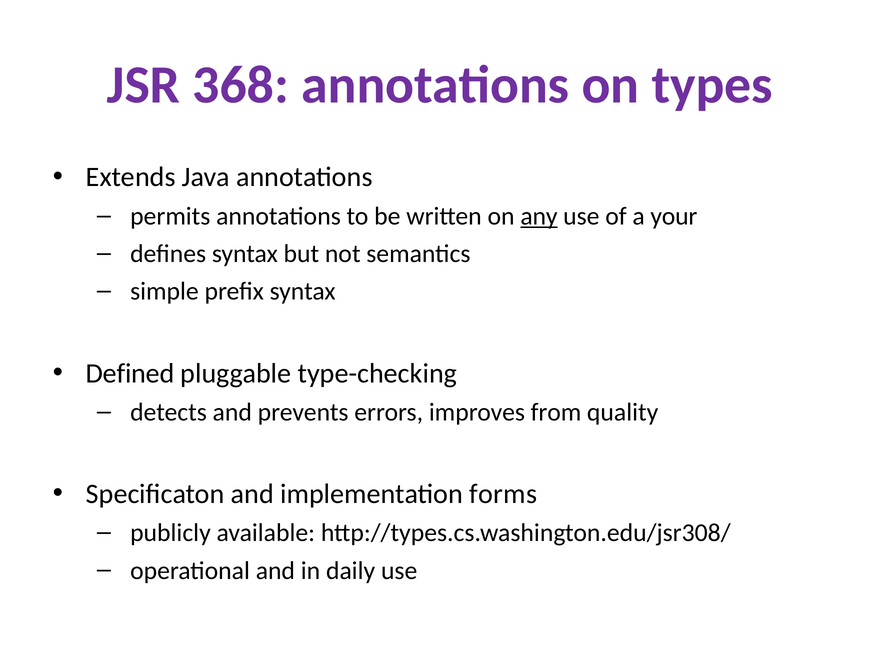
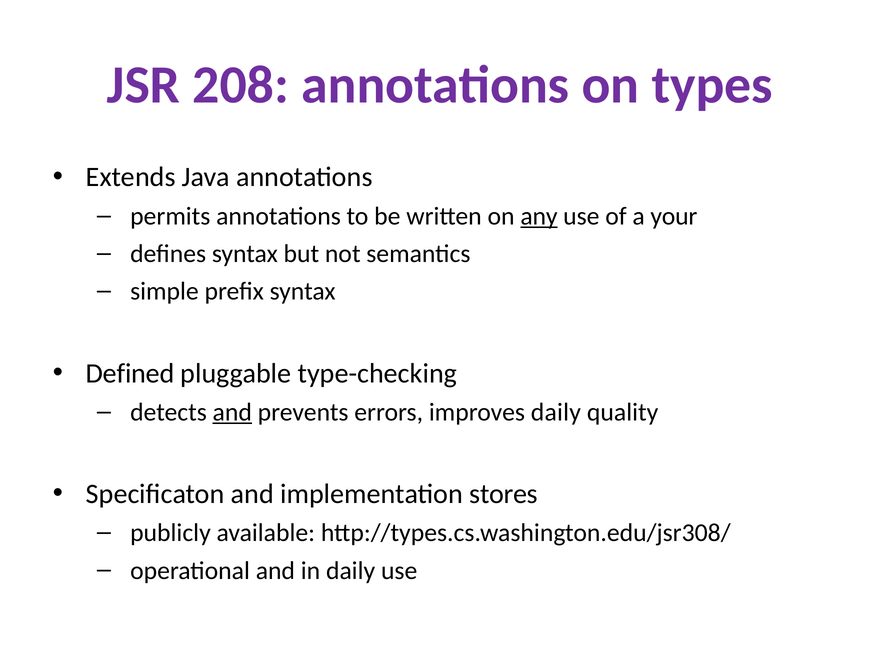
368: 368 -> 208
and at (232, 413) underline: none -> present
improves from: from -> daily
forms: forms -> stores
